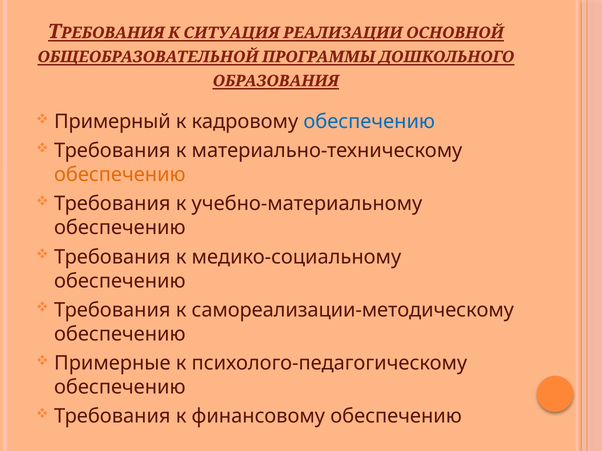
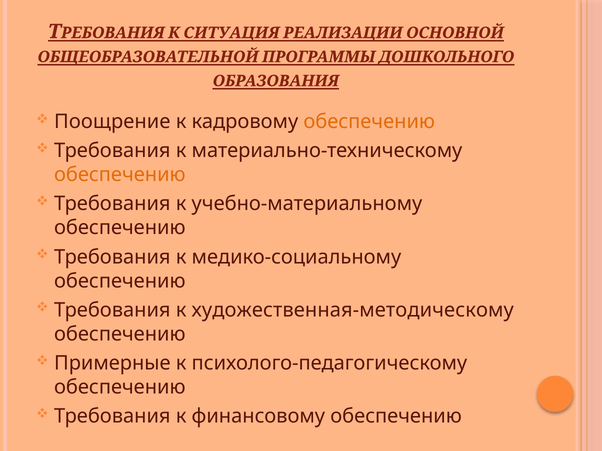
Примерный: Примерный -> Поощрение
обеспечению at (369, 122) colour: blue -> orange
самореализации-методическому: самореализации-методическому -> художественная-методическому
